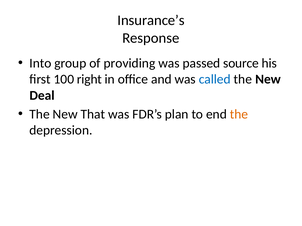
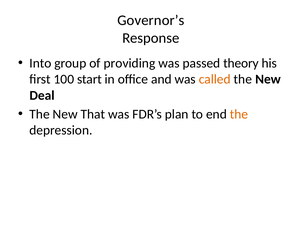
Insurance’s: Insurance’s -> Governor’s
source: source -> theory
right: right -> start
called colour: blue -> orange
